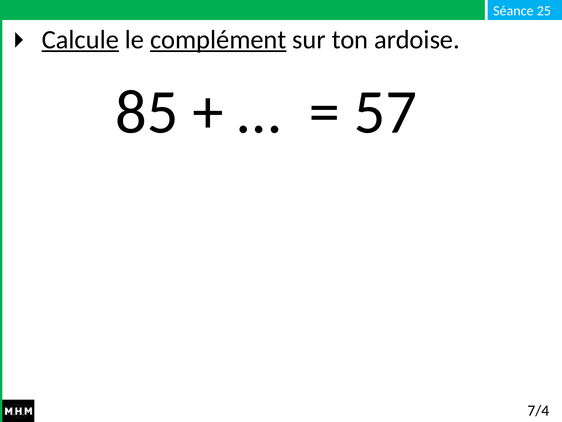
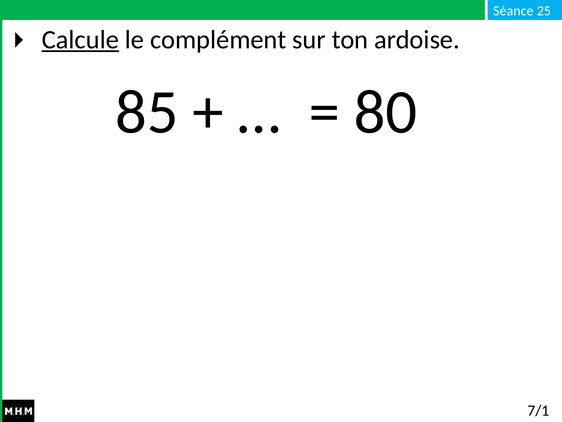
complément underline: present -> none
57: 57 -> 80
7/4: 7/4 -> 7/1
